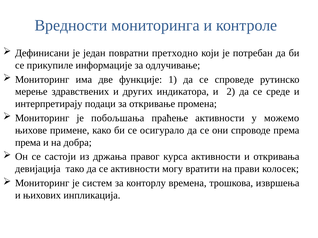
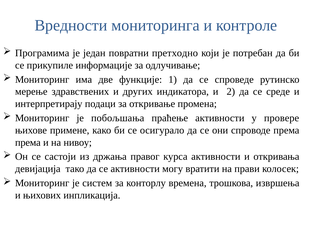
Дефинисани: Дефинисани -> Програмима
можемо: можемо -> провере
добра: добра -> нивоу
